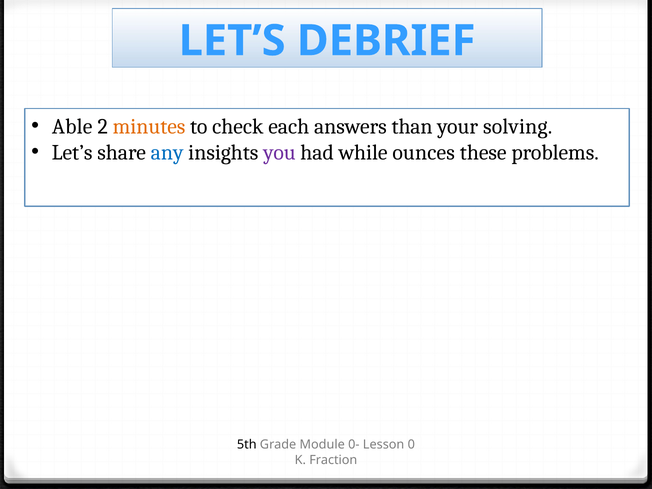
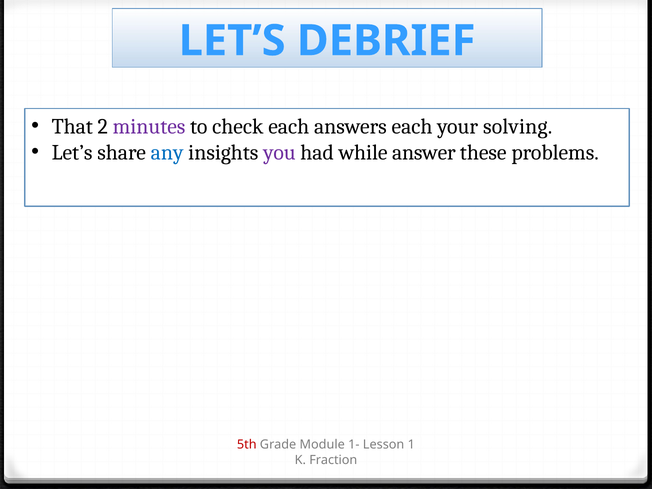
Able: Able -> That
minutes colour: orange -> purple
answers than: than -> each
ounces: ounces -> answer
5th colour: black -> red
0-: 0- -> 1-
0: 0 -> 1
